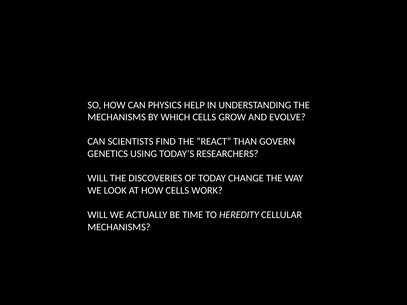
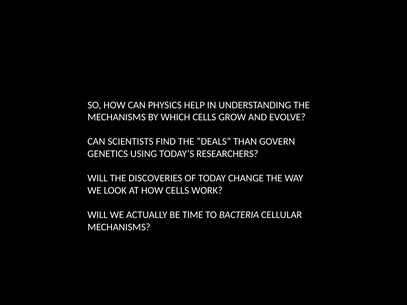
REACT: REACT -> DEALS
HEREDITY: HEREDITY -> BACTERIA
